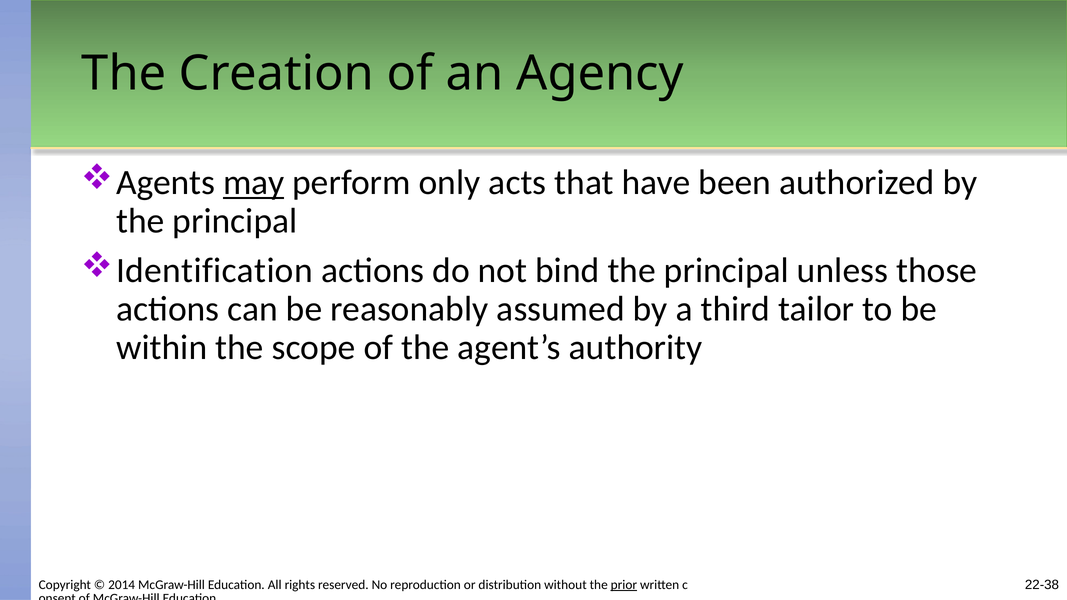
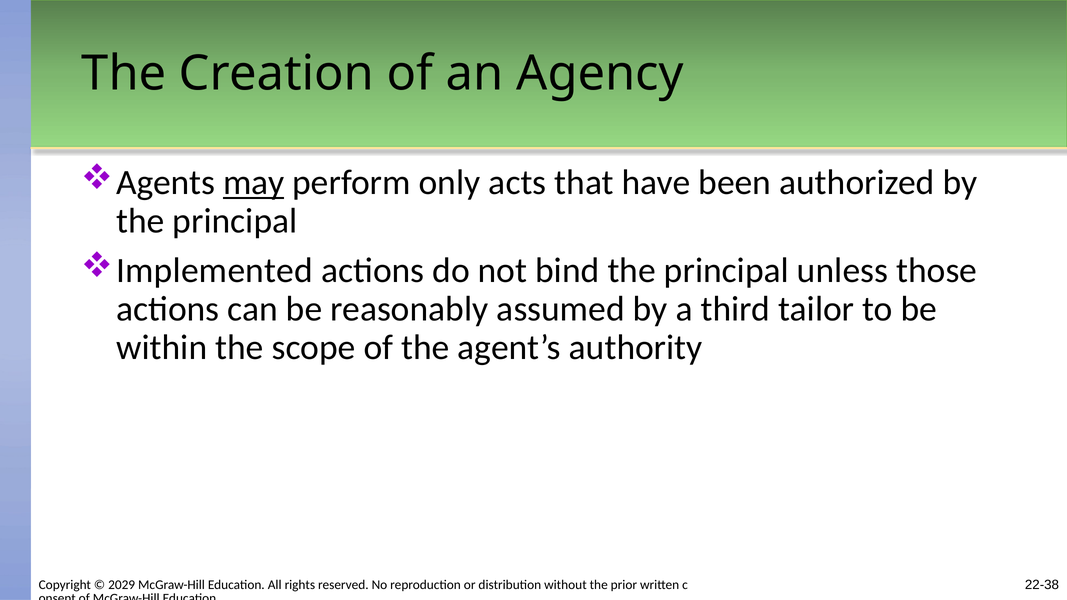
Identification: Identification -> Implemented
2014: 2014 -> 2029
prior underline: present -> none
